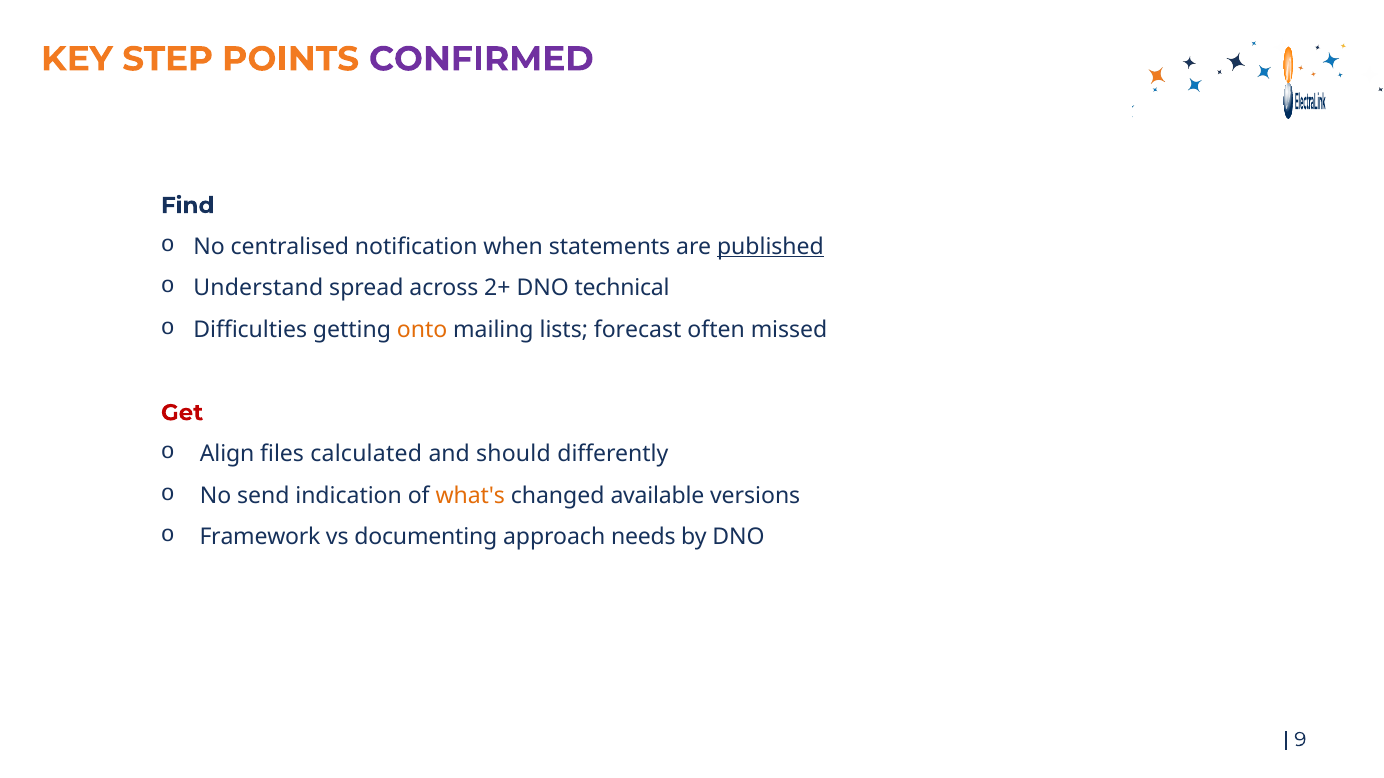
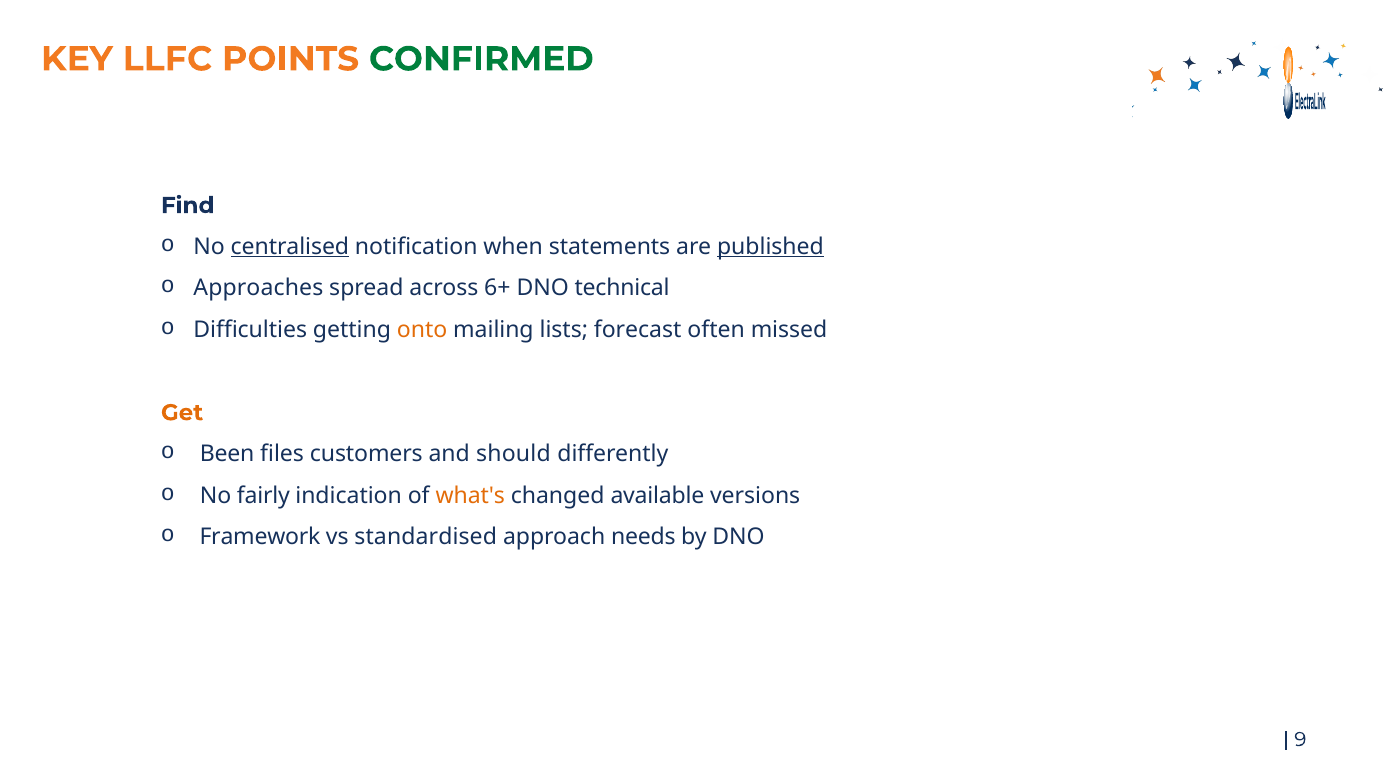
STEP: STEP -> LLFC
CONFIRMED colour: purple -> green
centralised underline: none -> present
Understand: Understand -> Approaches
2+: 2+ -> 6+
Get colour: red -> orange
Align: Align -> Been
calculated: calculated -> customers
send: send -> fairly
documenting: documenting -> standardised
